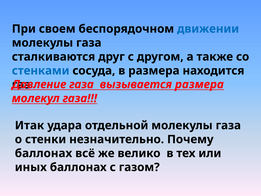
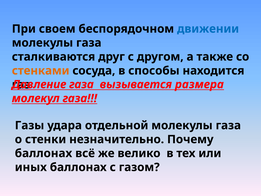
стенками colour: blue -> orange
в размера: размера -> способы
Итак: Итак -> Газы
